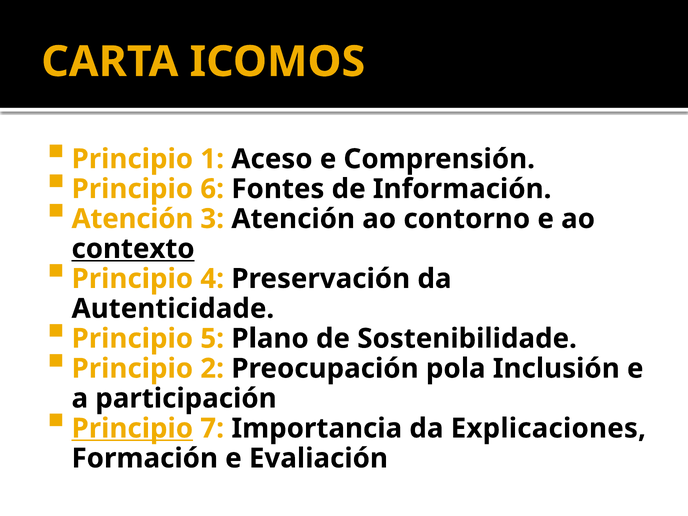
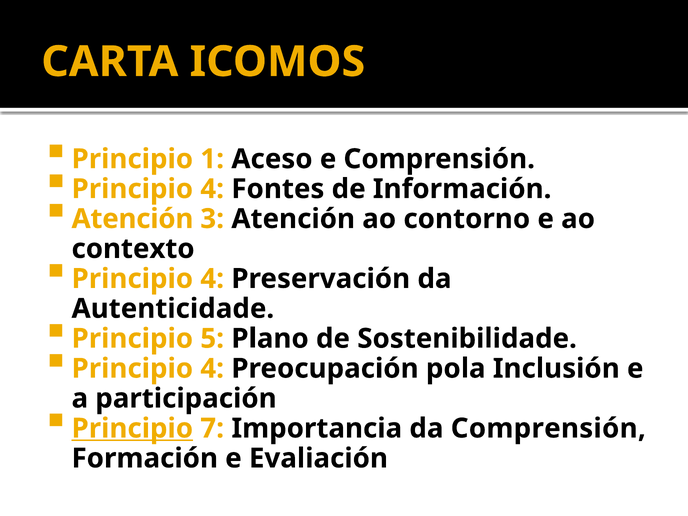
6 at (212, 189): 6 -> 4
contexto underline: present -> none
2 at (212, 369): 2 -> 4
da Explicaciones: Explicaciones -> Comprensión
